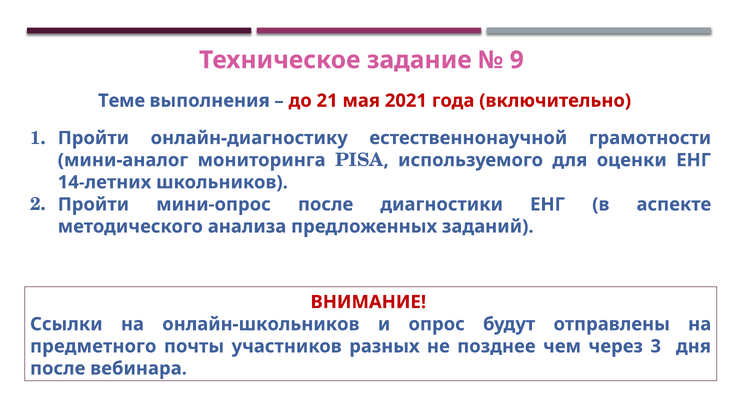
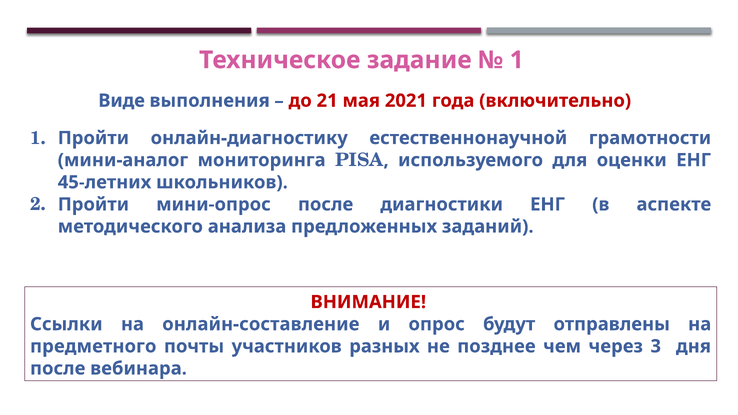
9 at (517, 60): 9 -> 1
Теме: Теме -> Виде
14-летних: 14-летних -> 45-летних
онлайн-школьников: онлайн-школьников -> онлайн-составление
